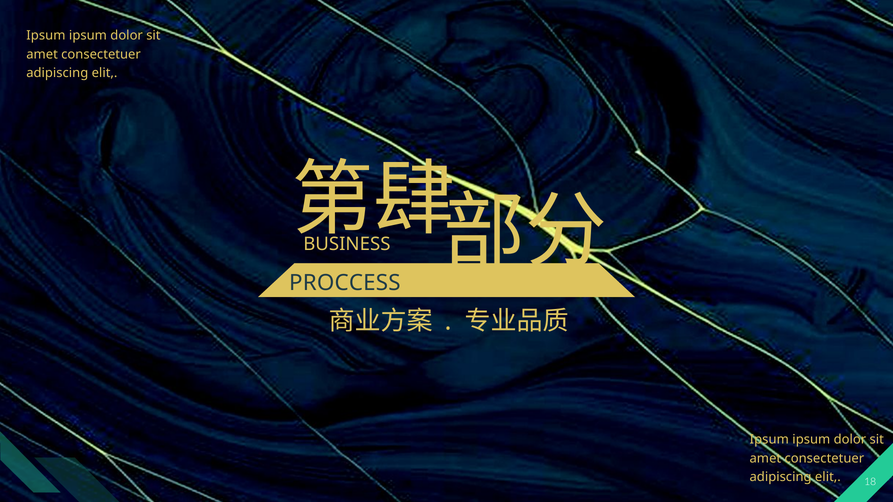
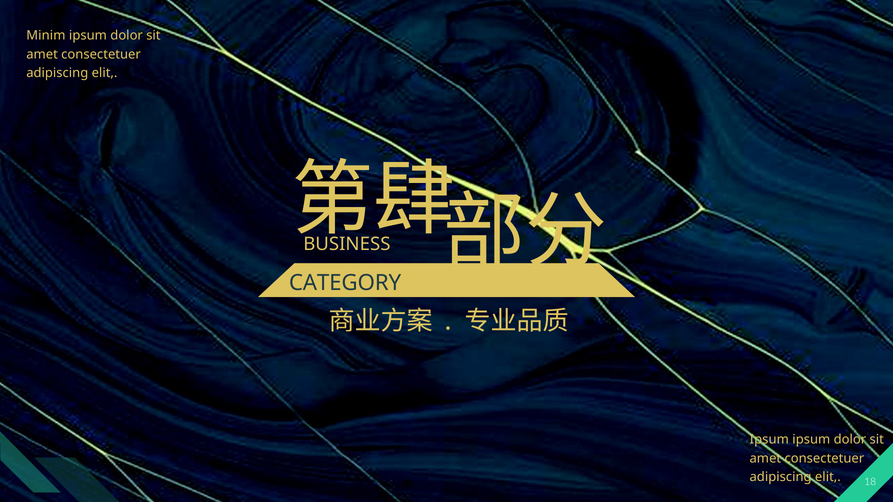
Ipsum at (46, 36): Ipsum -> Minim
PROCCESS: PROCCESS -> CATEGORY
